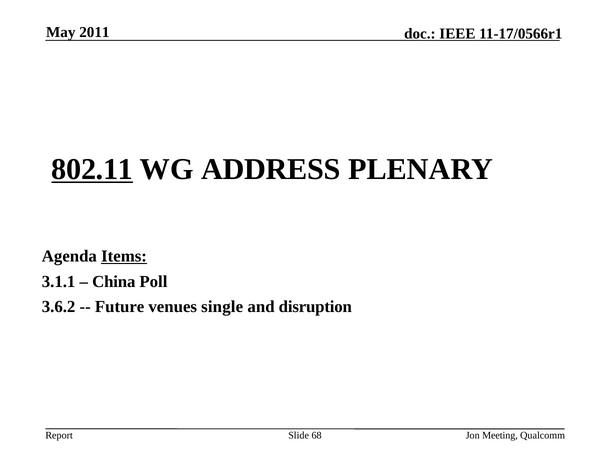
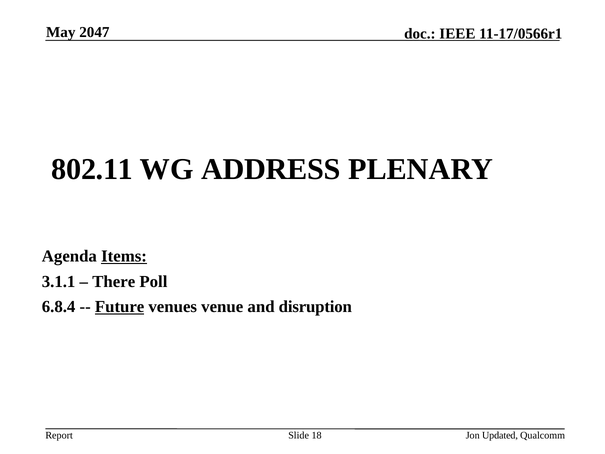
2011: 2011 -> 2047
802.11 underline: present -> none
China: China -> There
3.6.2: 3.6.2 -> 6.8.4
Future underline: none -> present
single: single -> venue
68: 68 -> 18
Meeting: Meeting -> Updated
